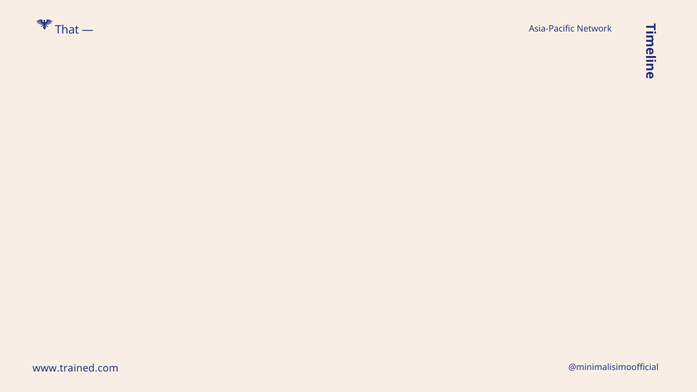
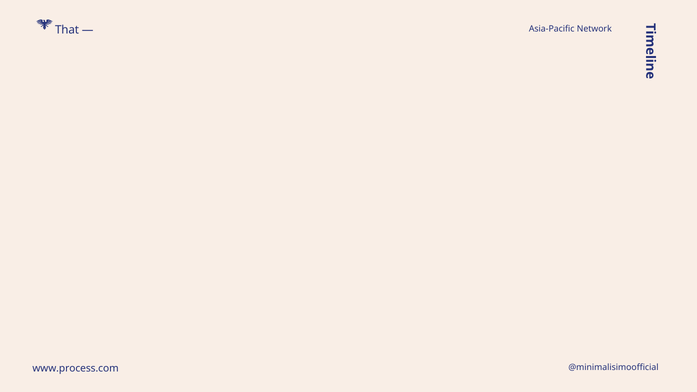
www.trained.com: www.trained.com -> www.process.com
